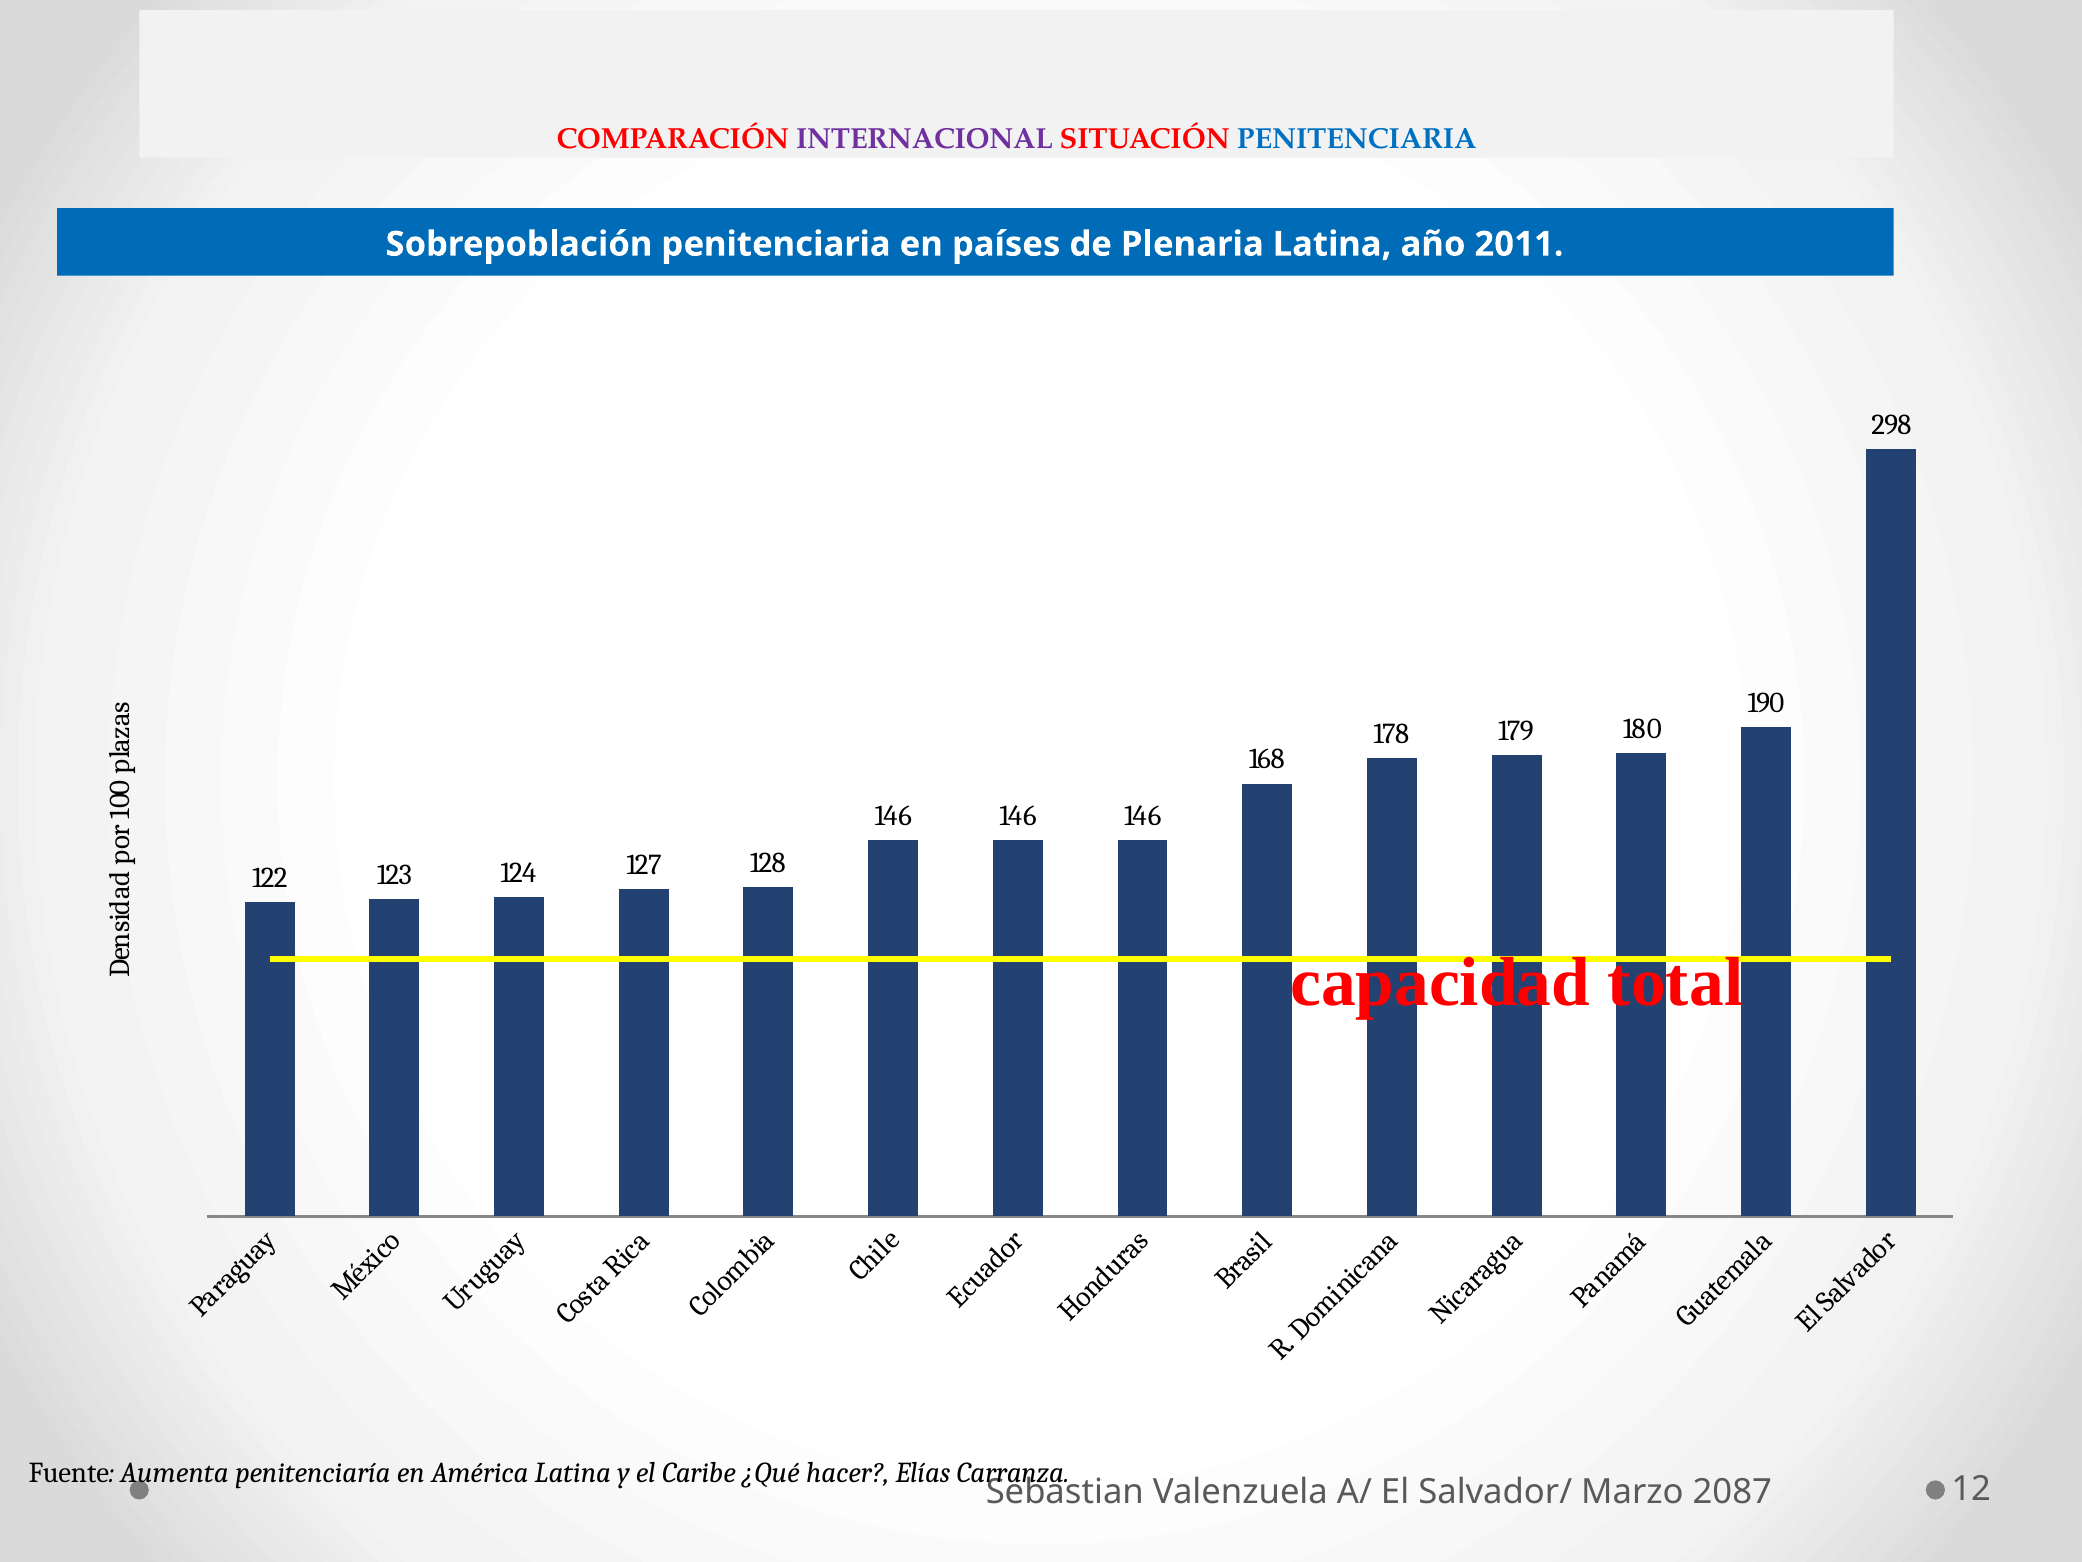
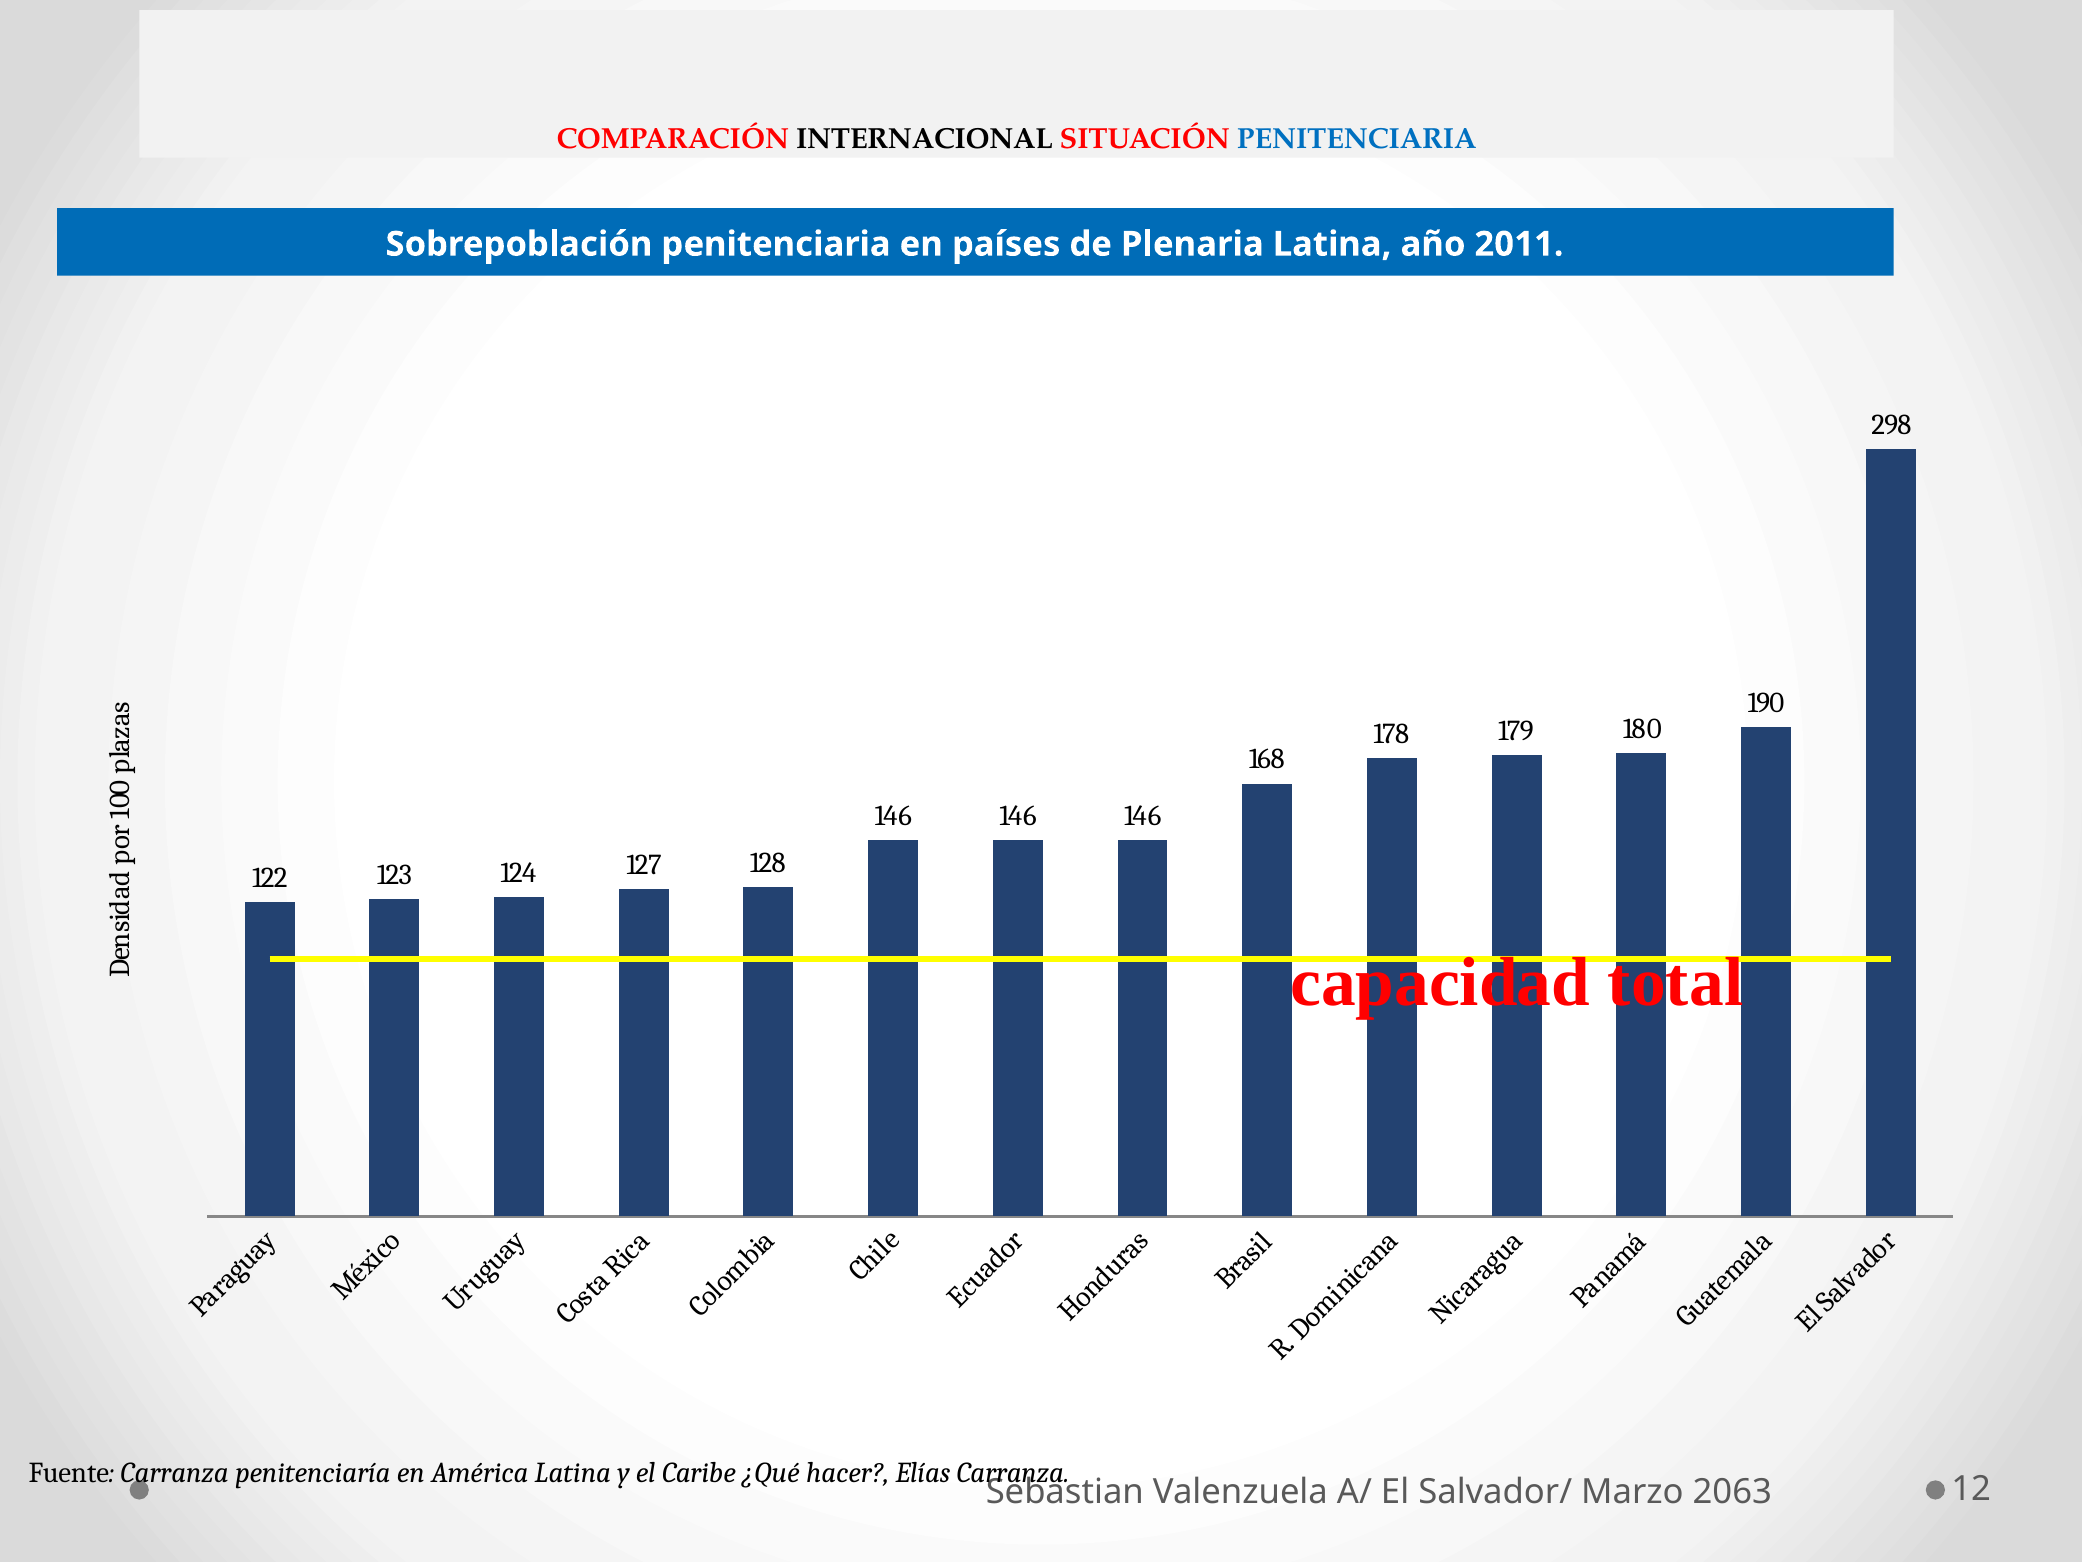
INTERNACIONAL colour: purple -> black
Fuente Aumenta: Aumenta -> Carranza
2087: 2087 -> 2063
